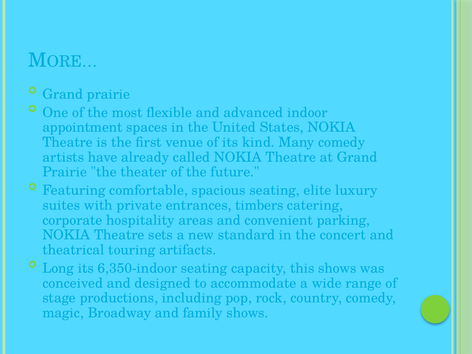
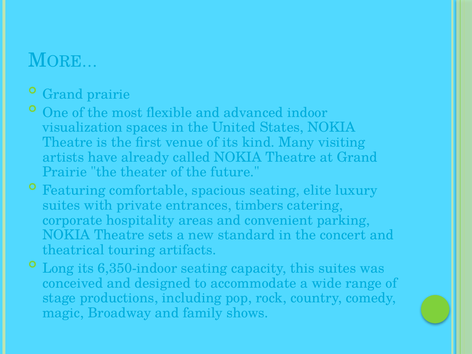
appointment: appointment -> visualization
Many comedy: comedy -> visiting
this shows: shows -> suites
